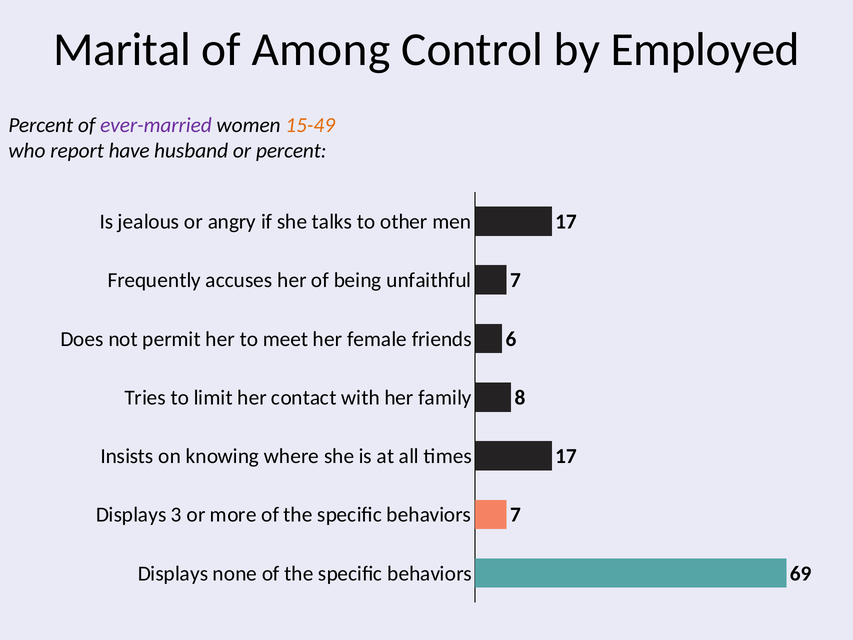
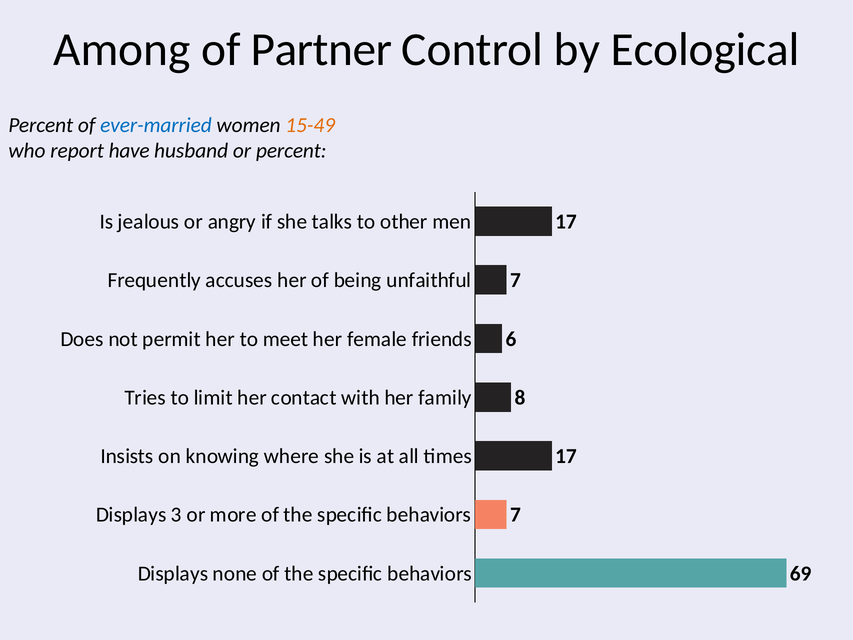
Marital: Marital -> Among
Among: Among -> Partner
Employed: Employed -> Ecological
ever-married colour: purple -> blue
